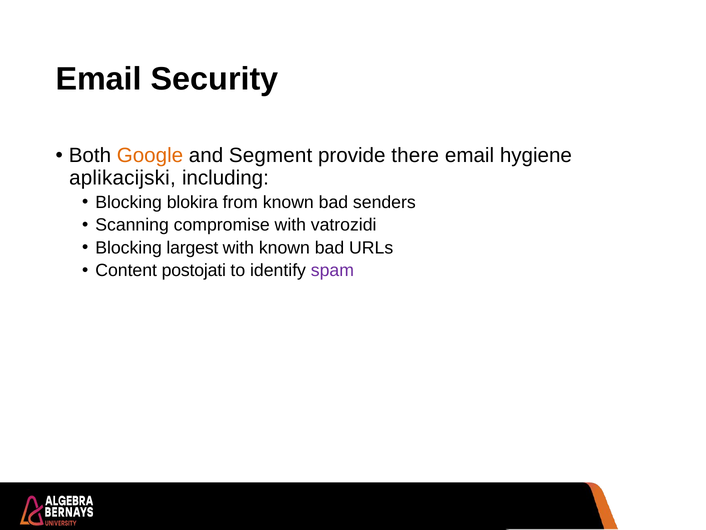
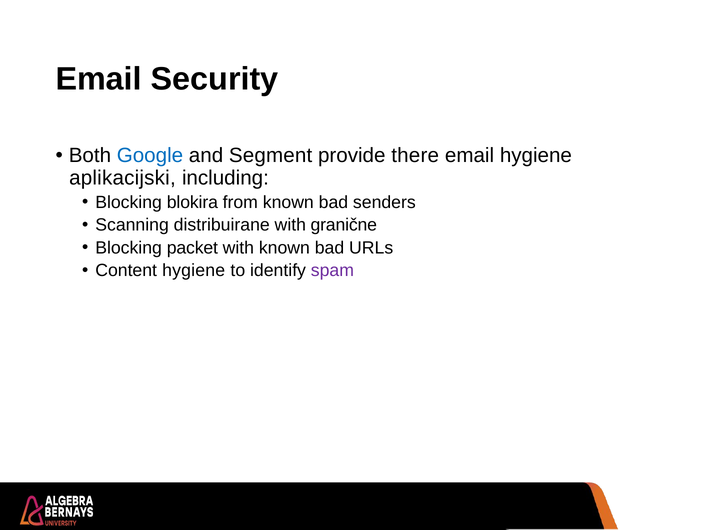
Google colour: orange -> blue
compromise: compromise -> distribuirane
vatrozidi: vatrozidi -> granične
largest: largest -> packet
Content postojati: postojati -> hygiene
